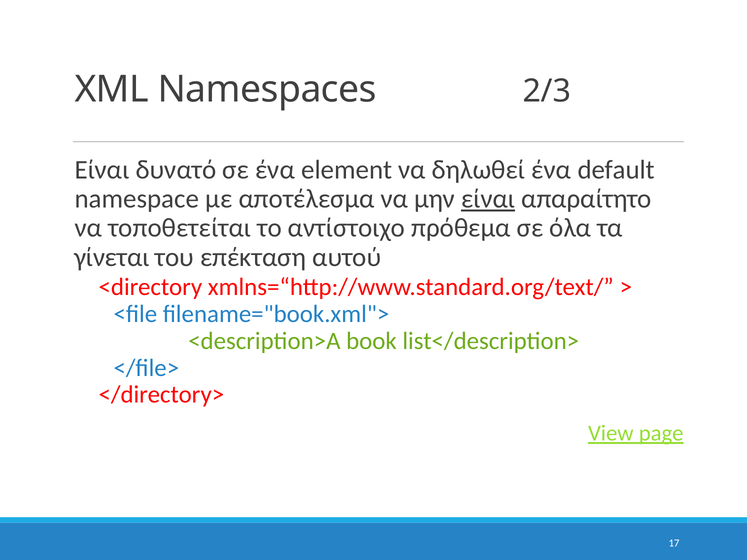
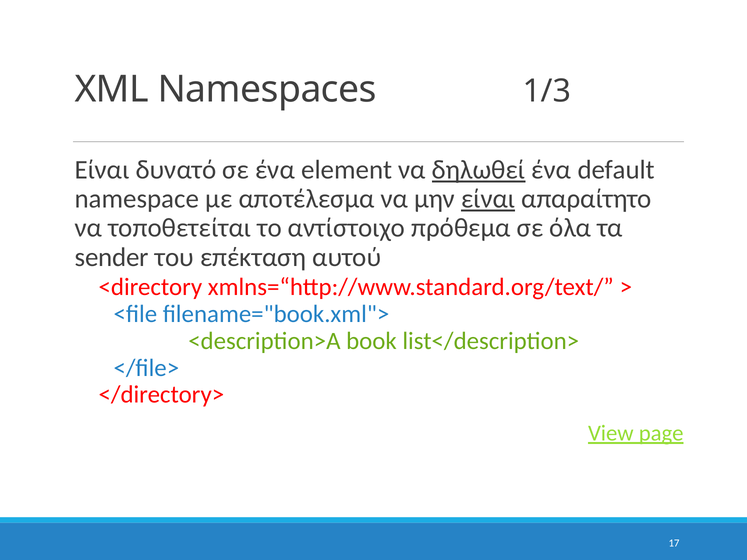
2/3: 2/3 -> 1/3
δηλωθεί underline: none -> present
γίνεται: γίνεται -> sender
